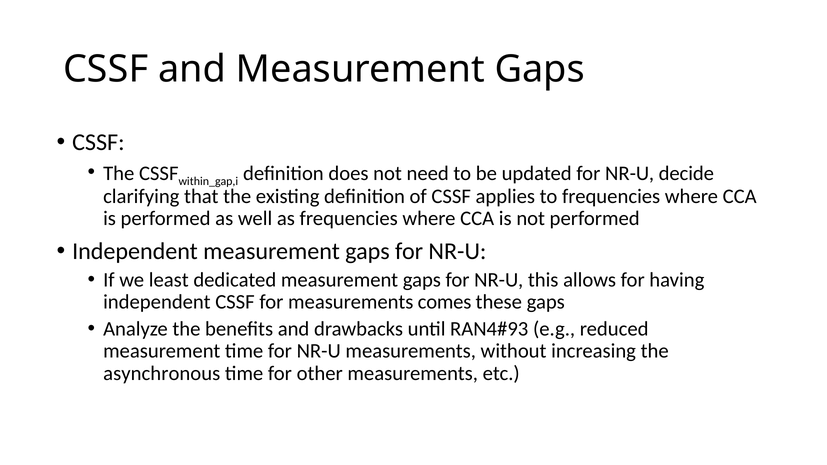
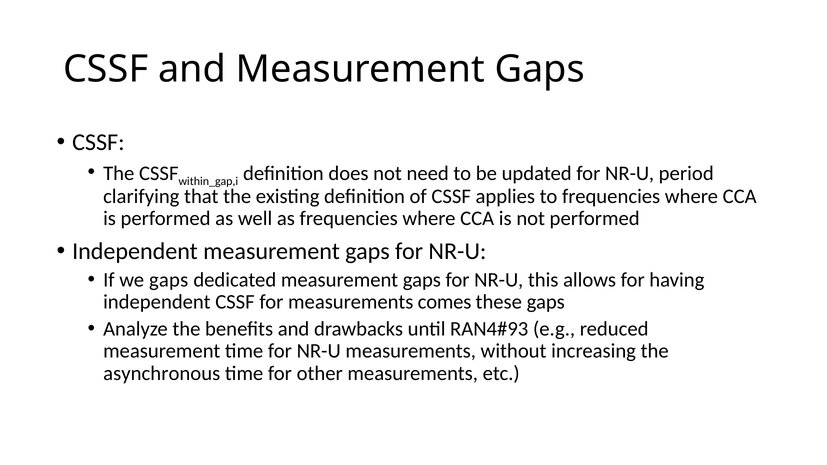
decide: decide -> period
we least: least -> gaps
